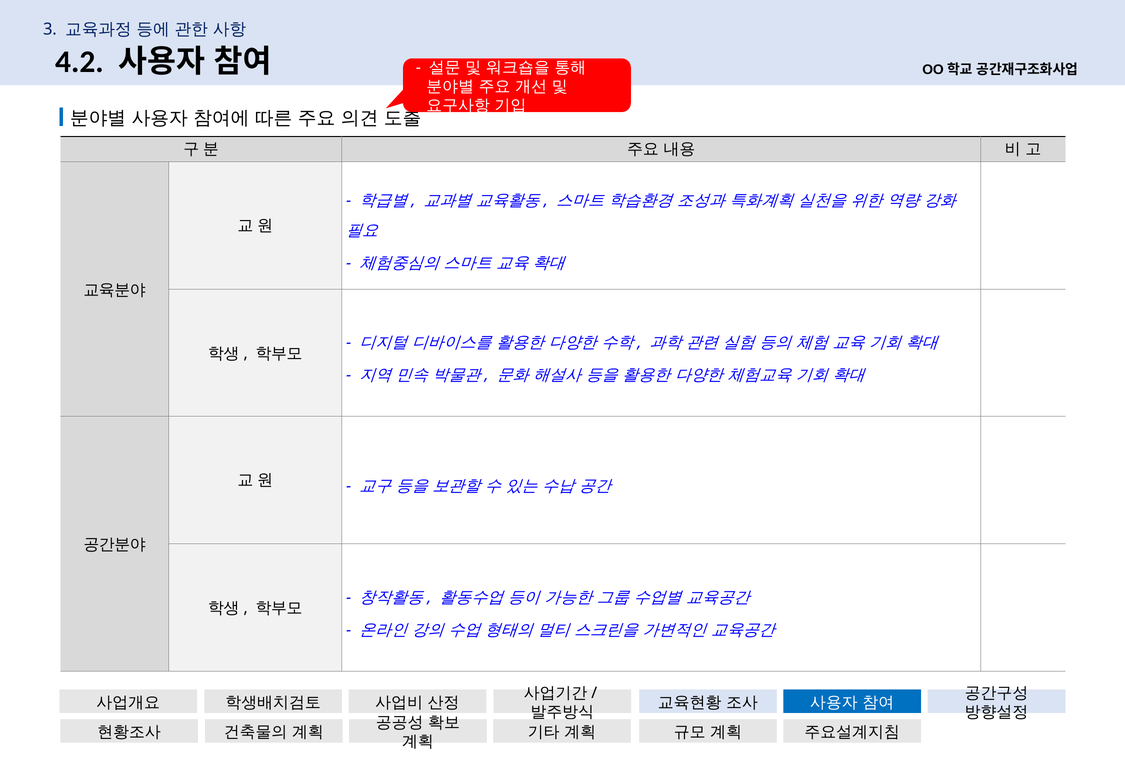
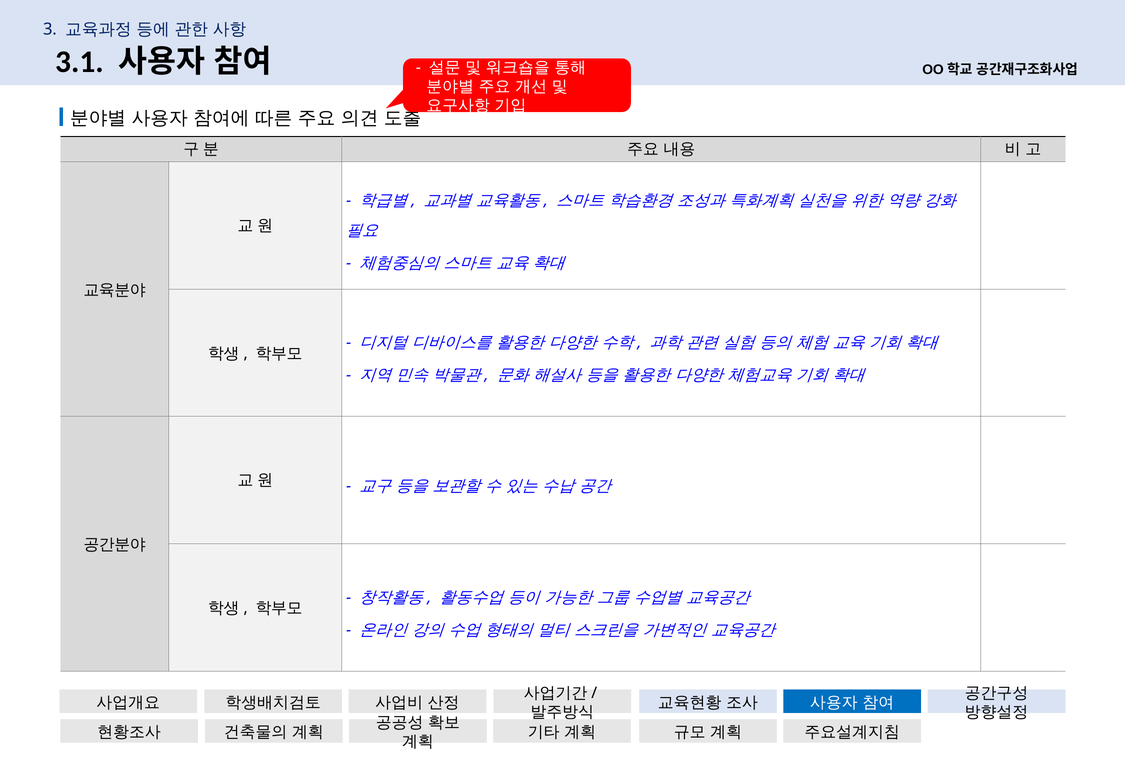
4.2: 4.2 -> 3.1
